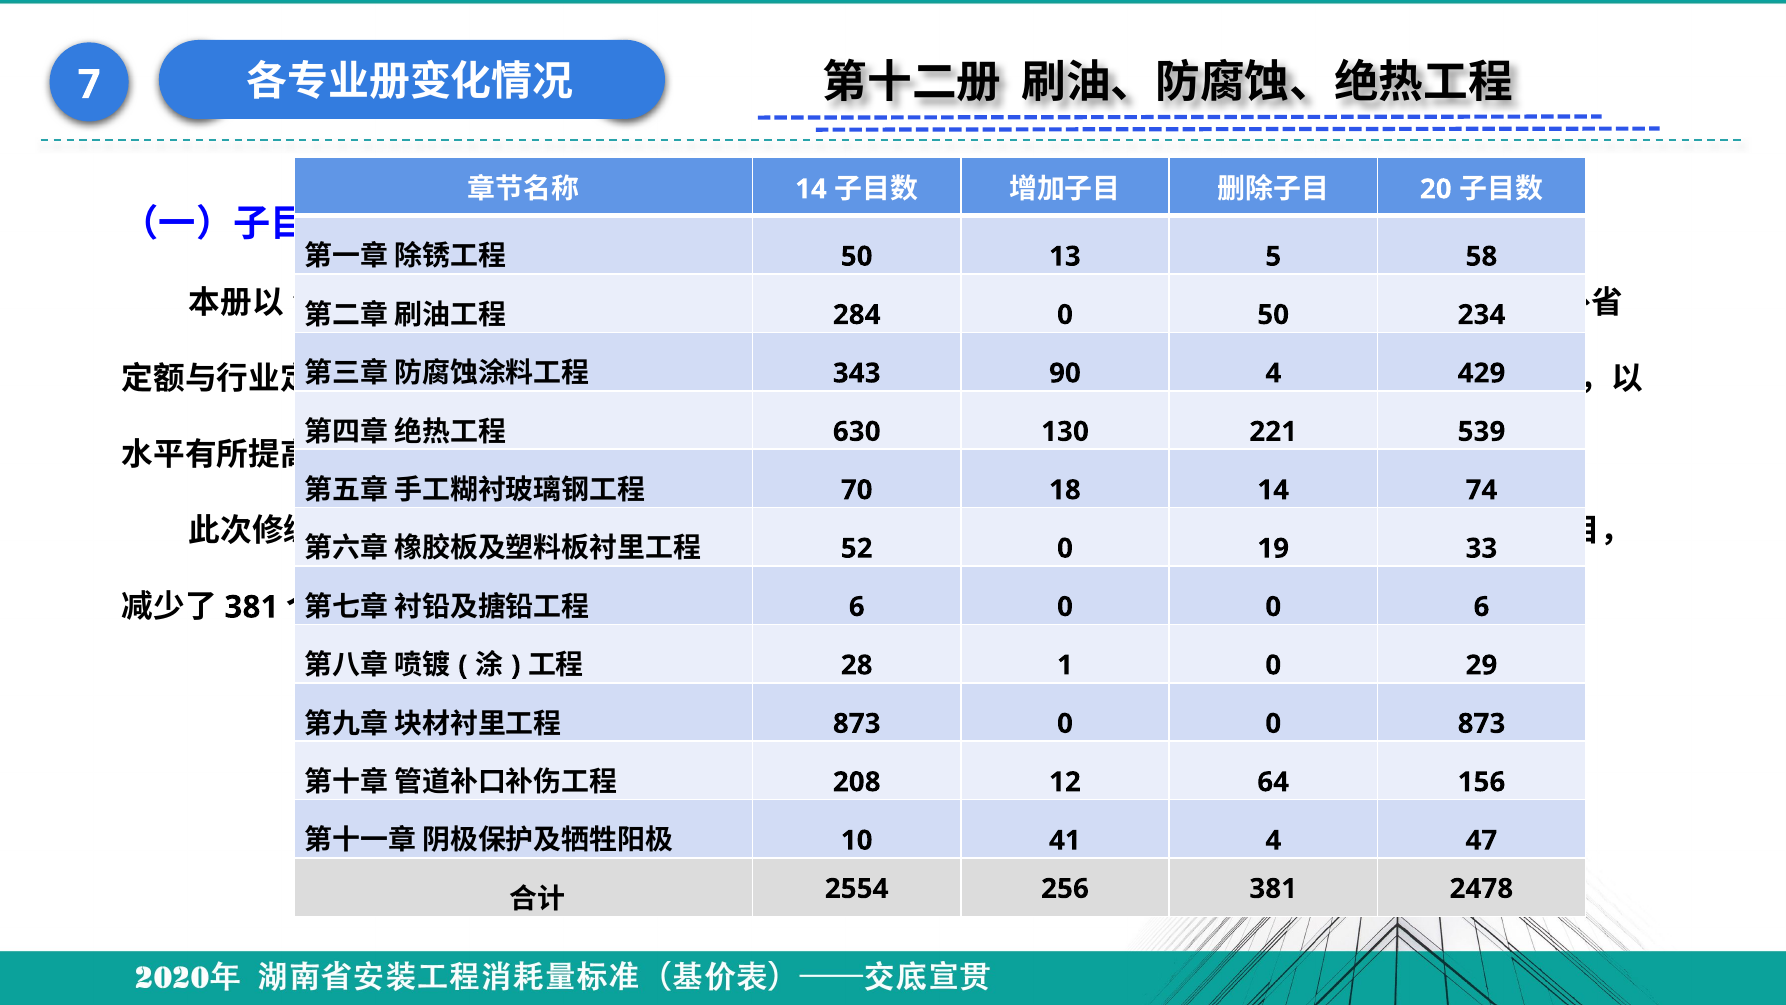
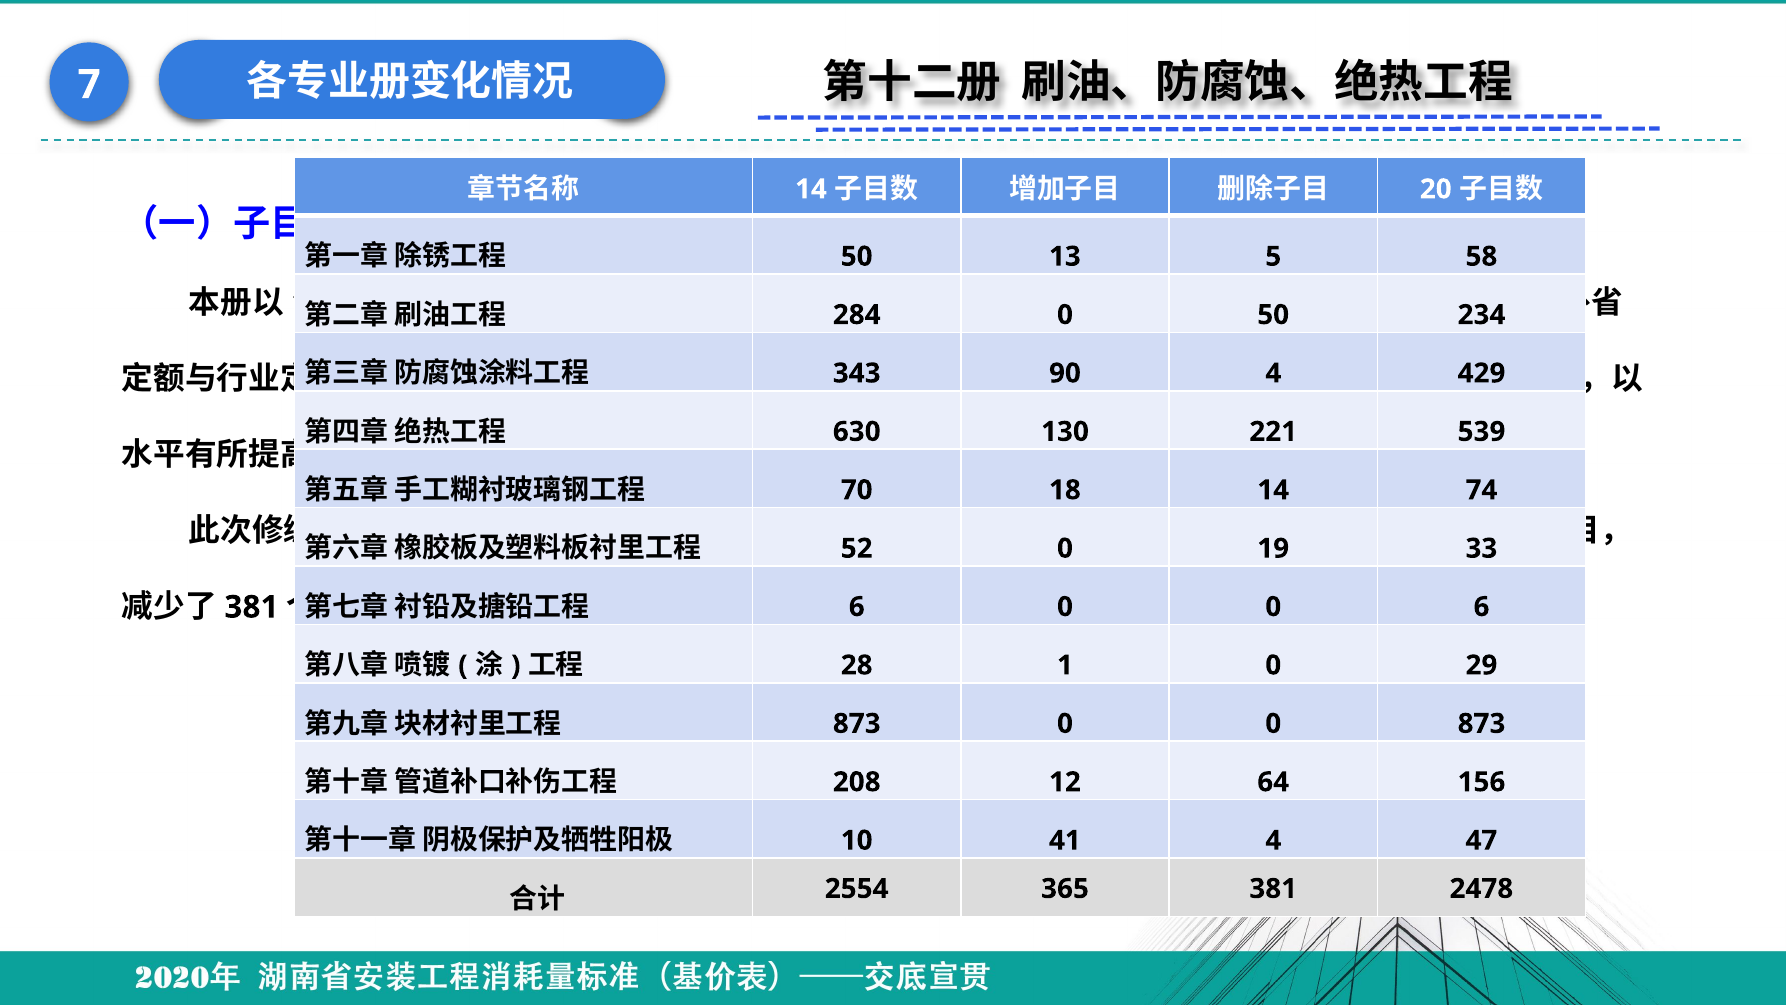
256: 256 -> 365
